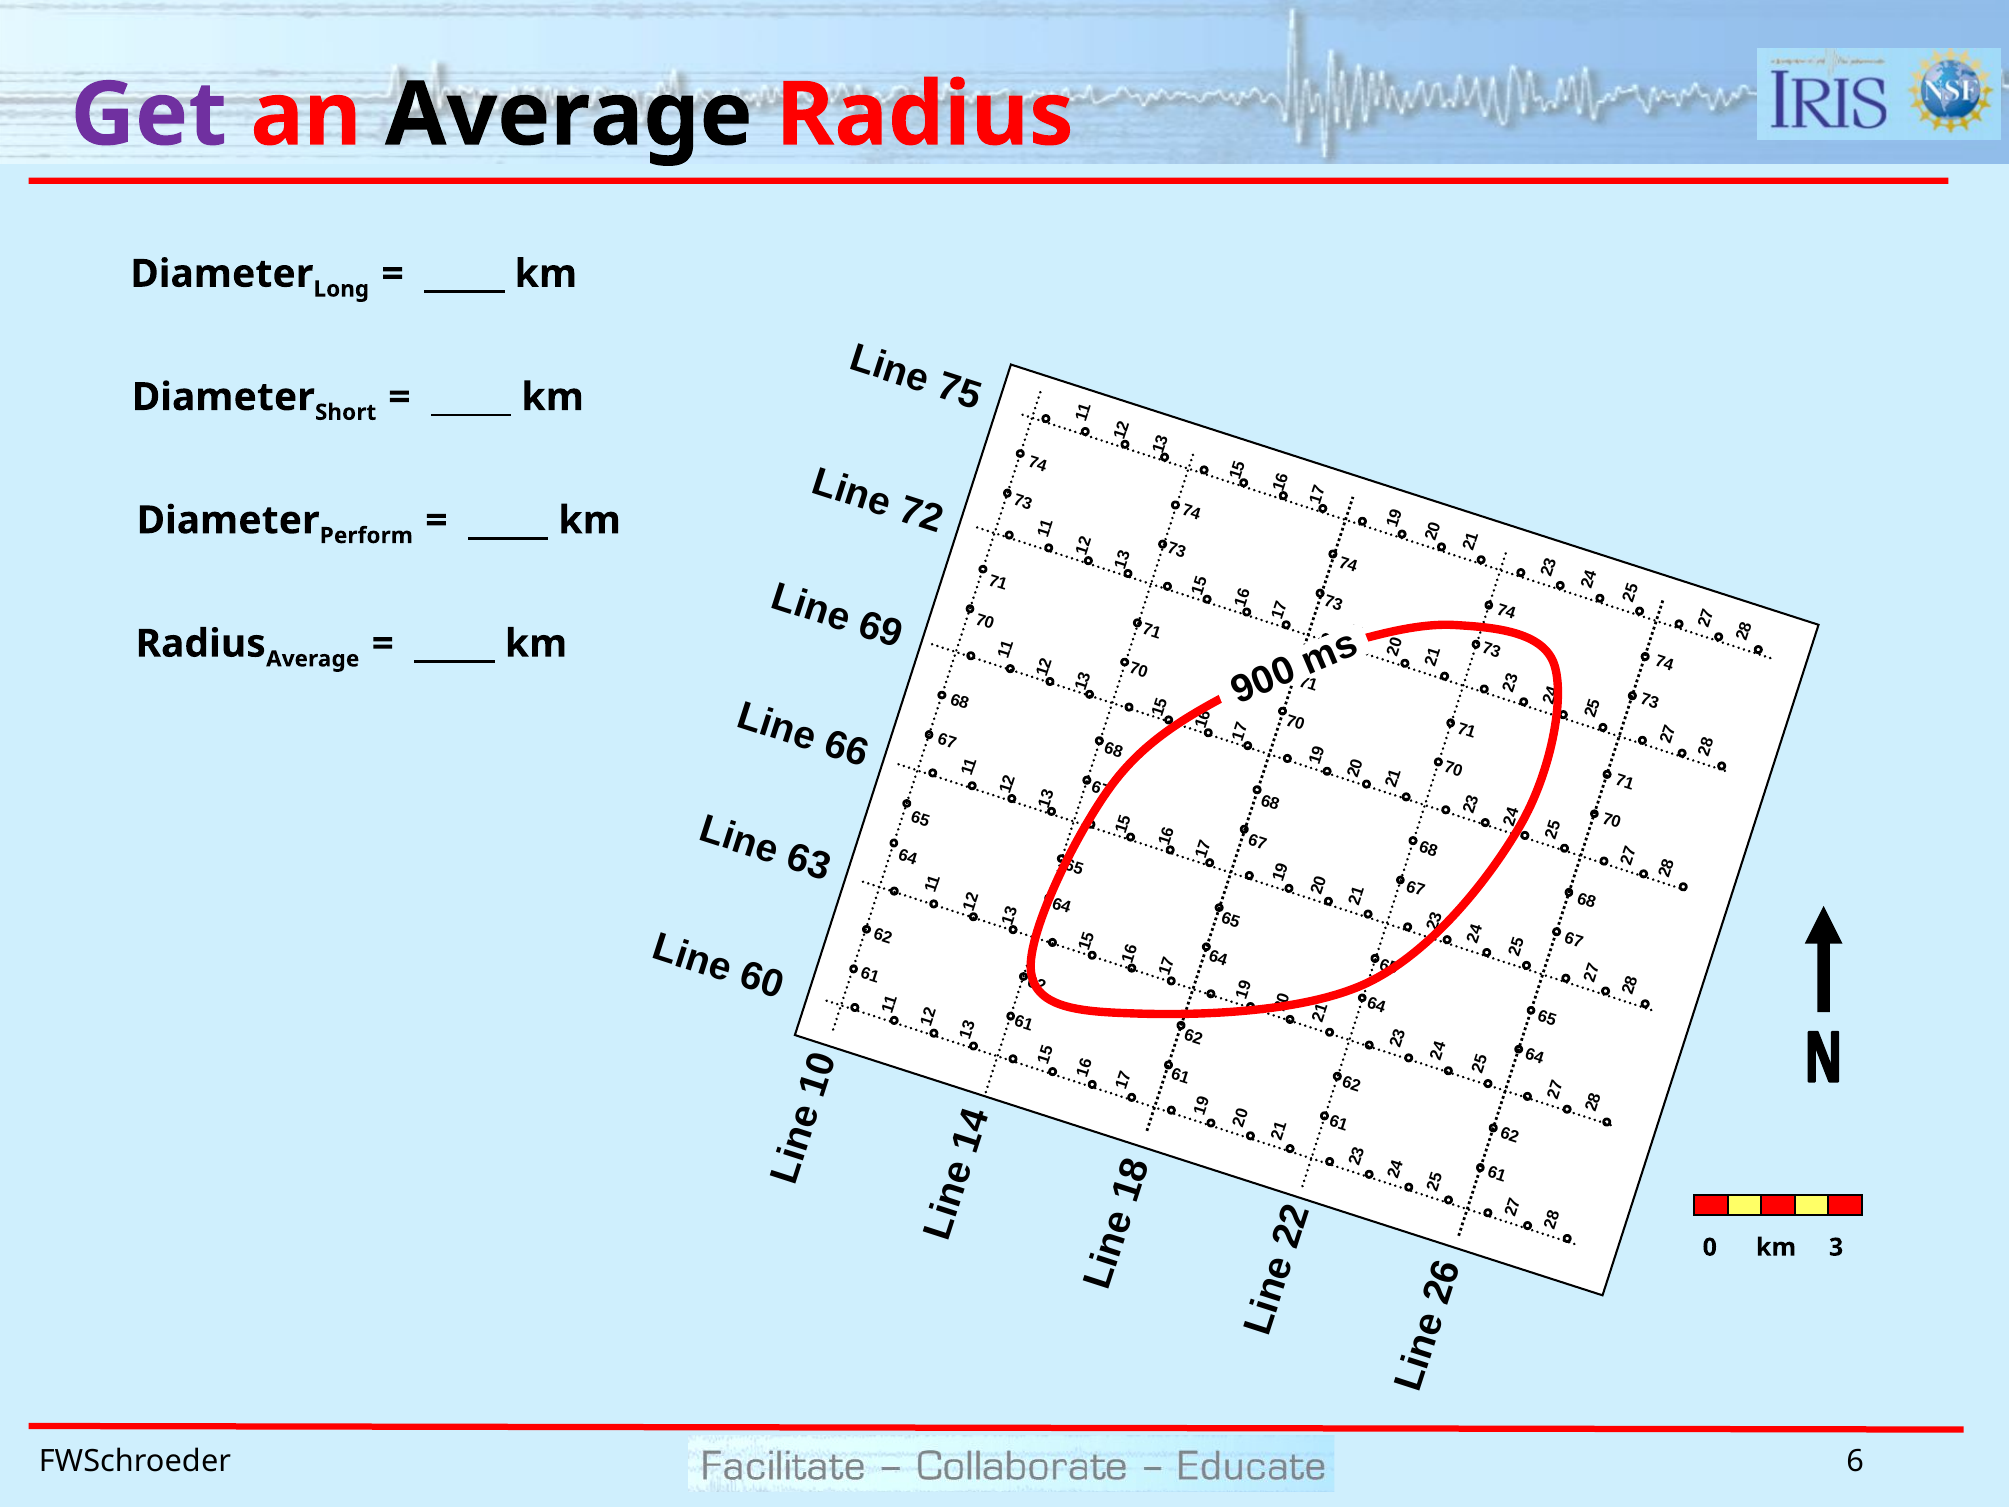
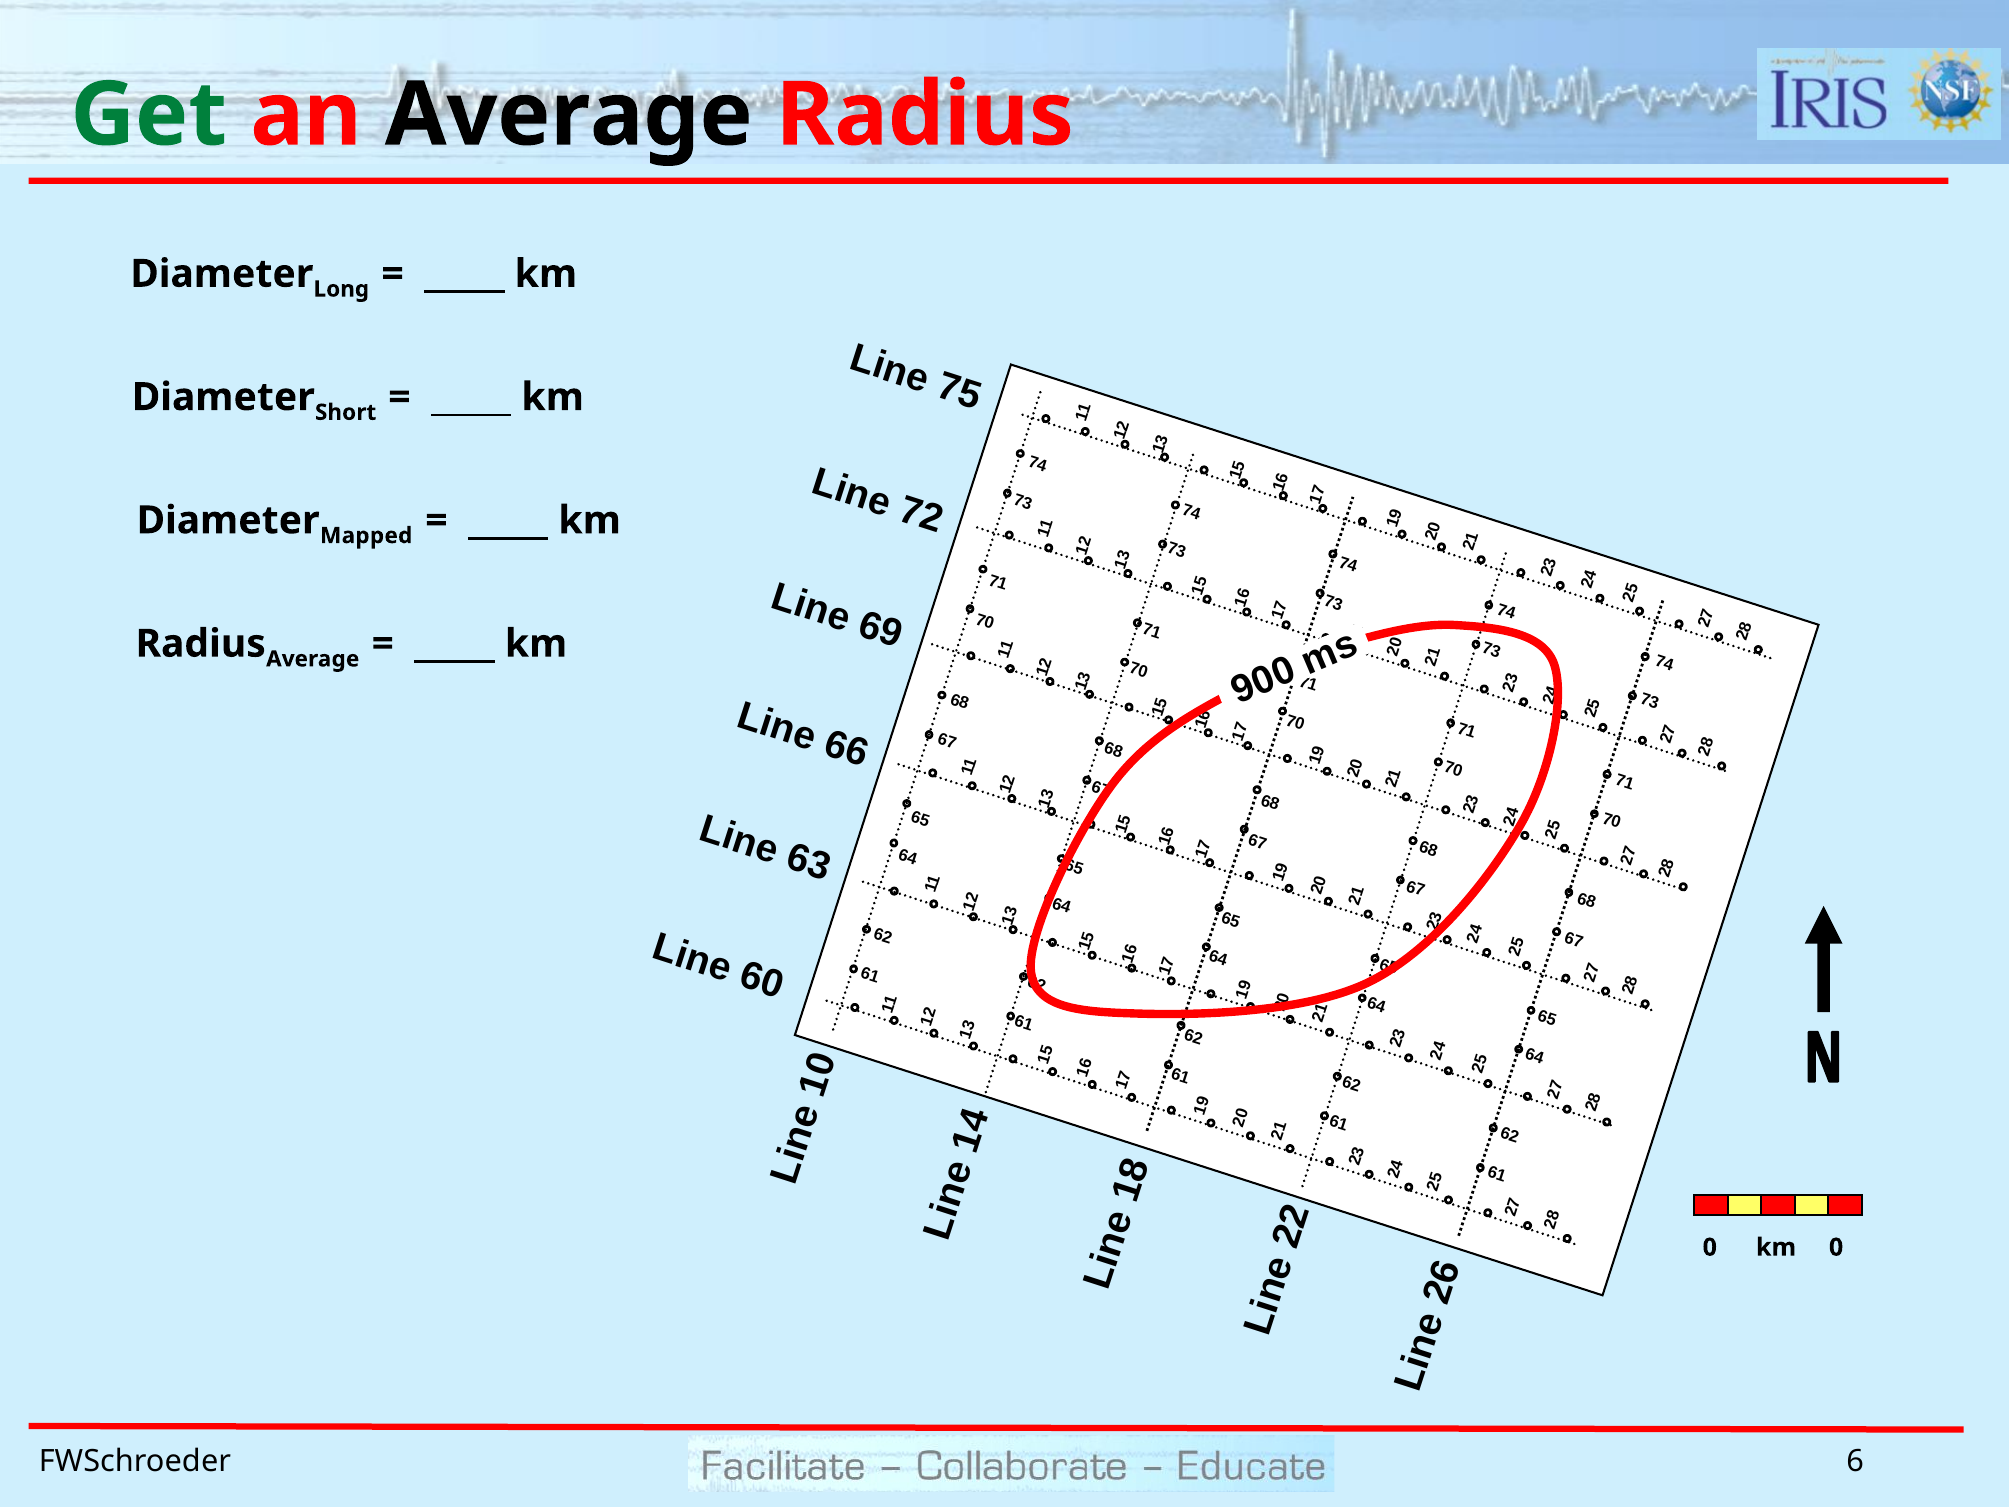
Get colour: purple -> green
Perform: Perform -> Mapped
km 3: 3 -> 0
